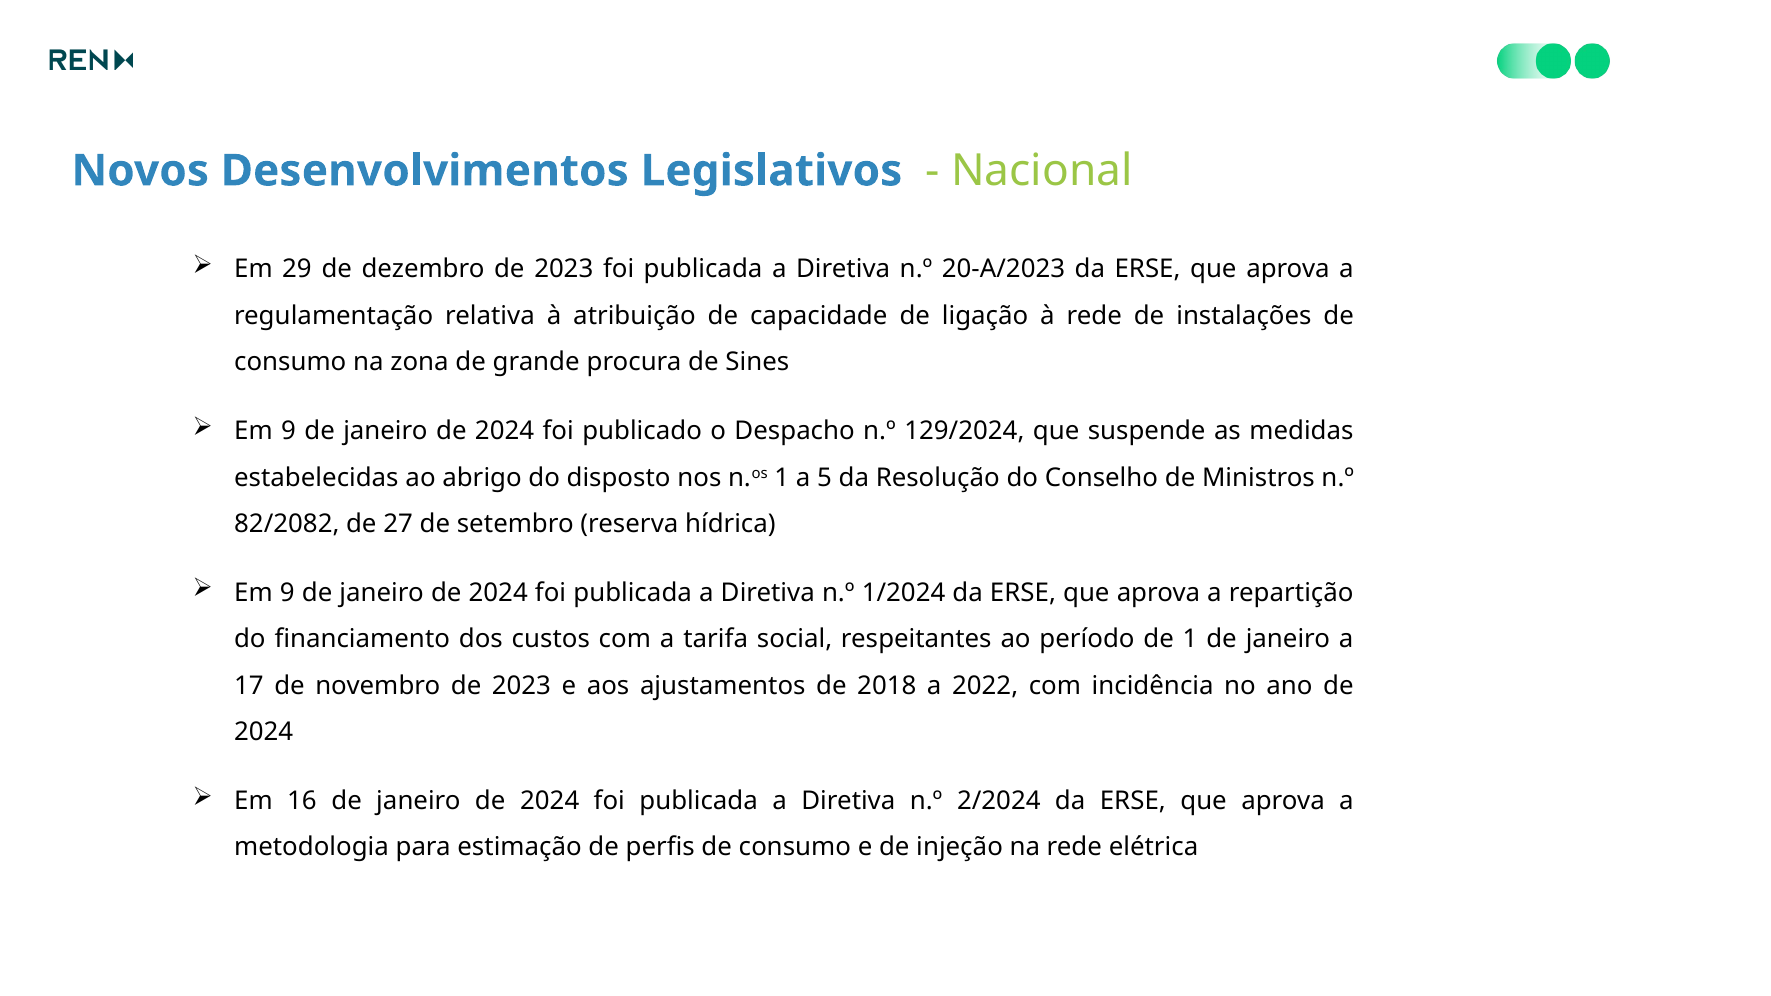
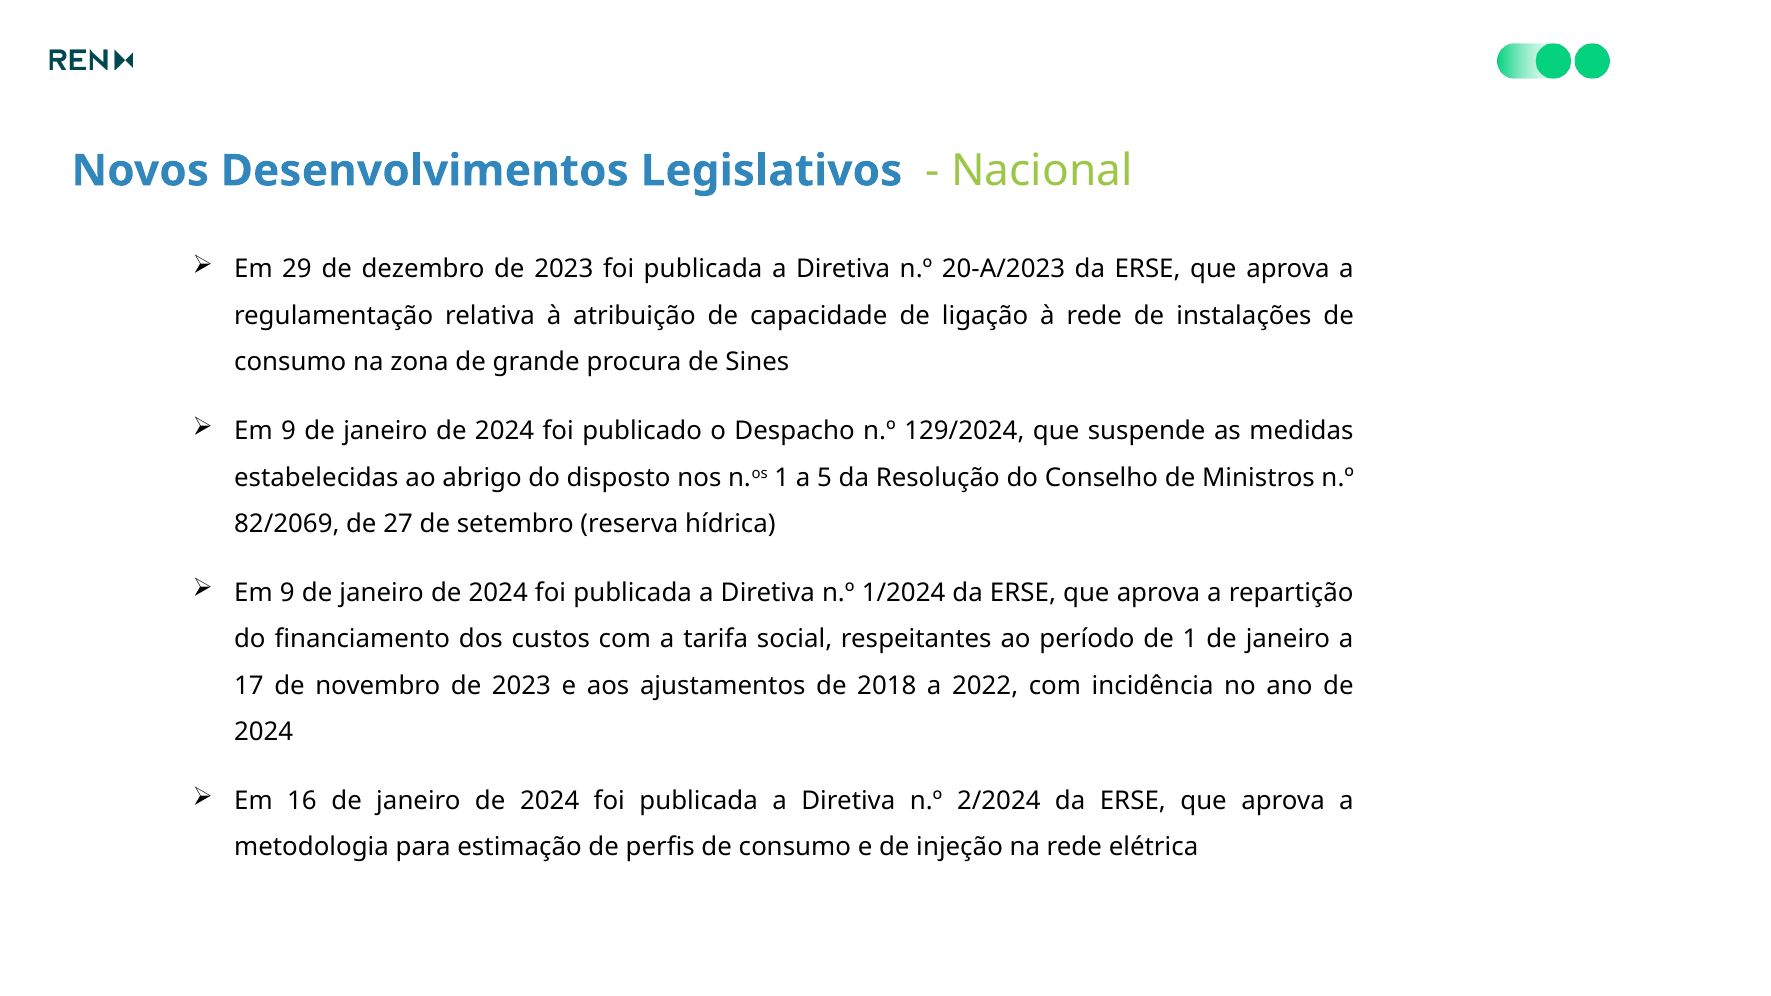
82/2082: 82/2082 -> 82/2069
